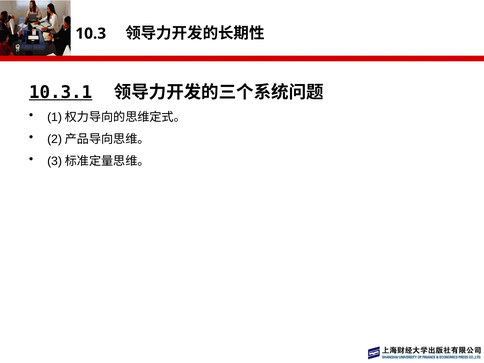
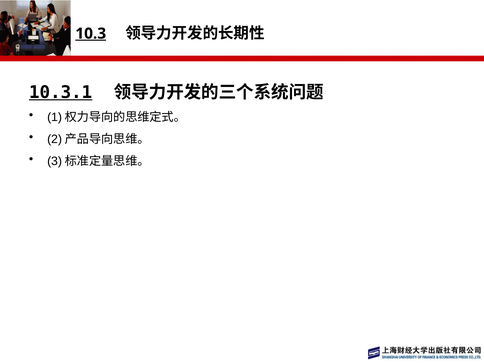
10.3 underline: none -> present
